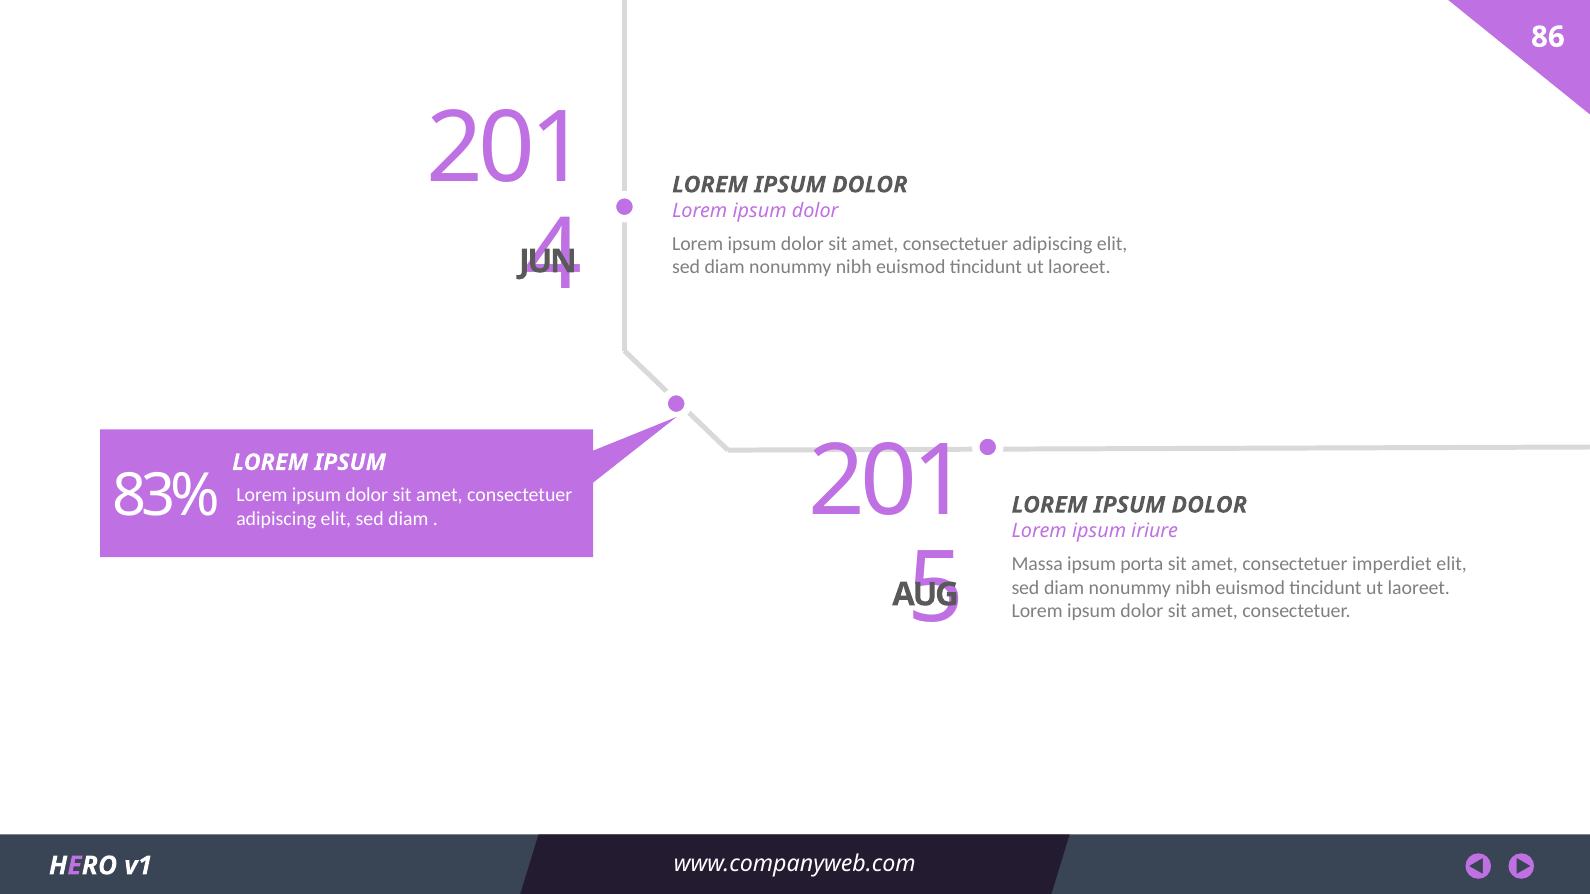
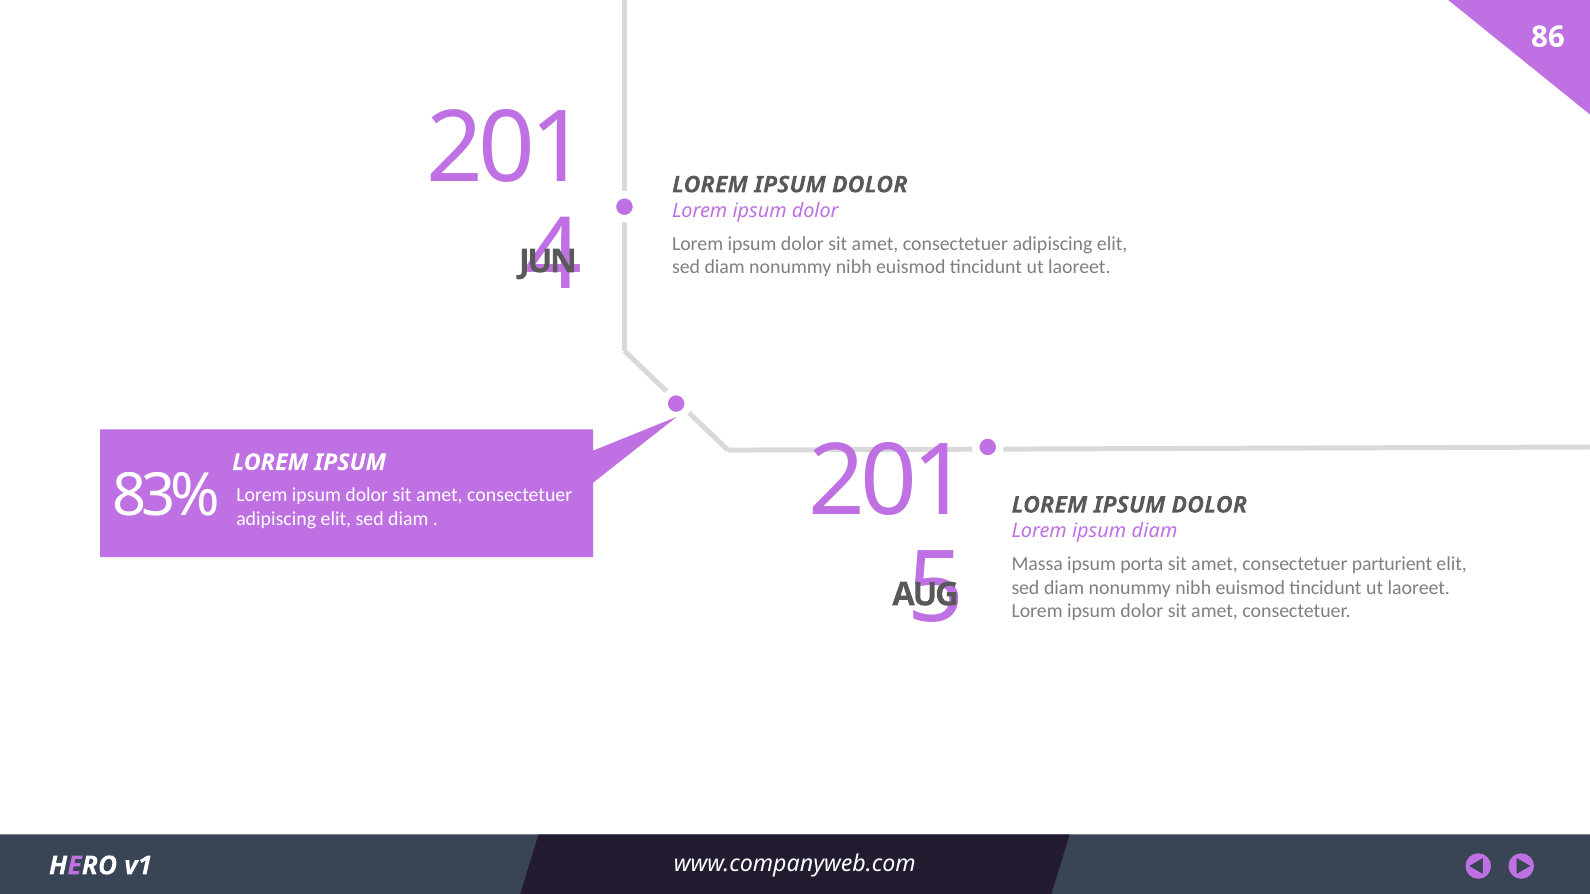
ipsum iriure: iriure -> diam
imperdiet: imperdiet -> parturient
